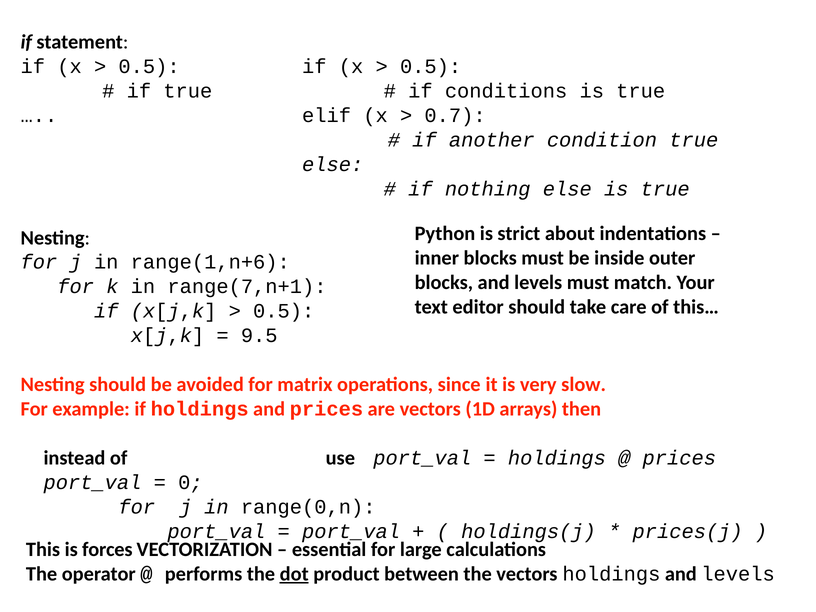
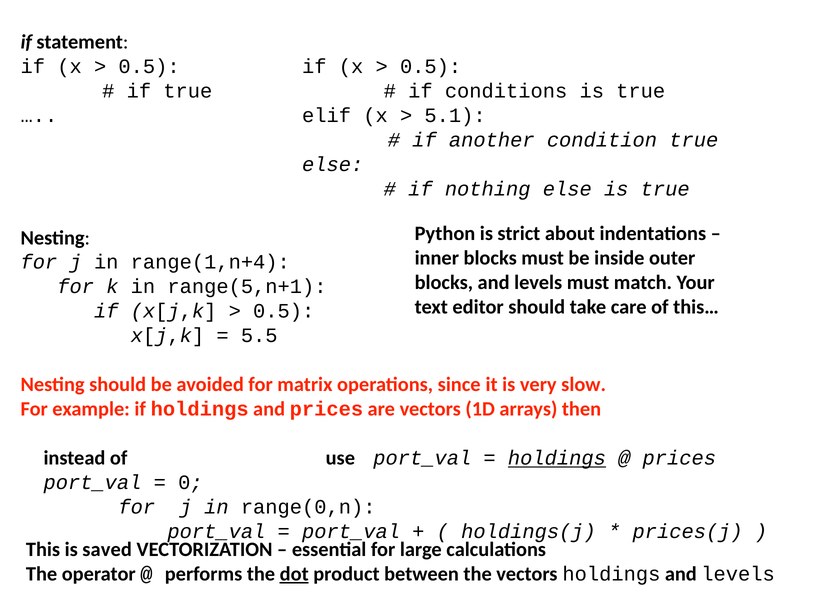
0.7: 0.7 -> 5.1
range(1,n+6: range(1,n+6 -> range(1,n+4
range(7,n+1: range(7,n+1 -> range(5,n+1
9.5: 9.5 -> 5.5
holdings at (557, 458) underline: none -> present
forces: forces -> saved
